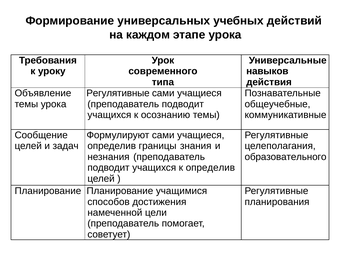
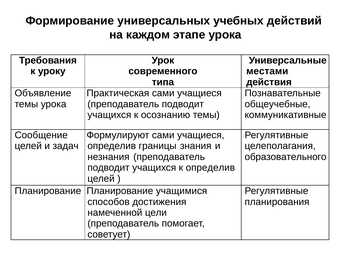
навыков: навыков -> местами
Регулятивные at (118, 93): Регулятивные -> Практическая
